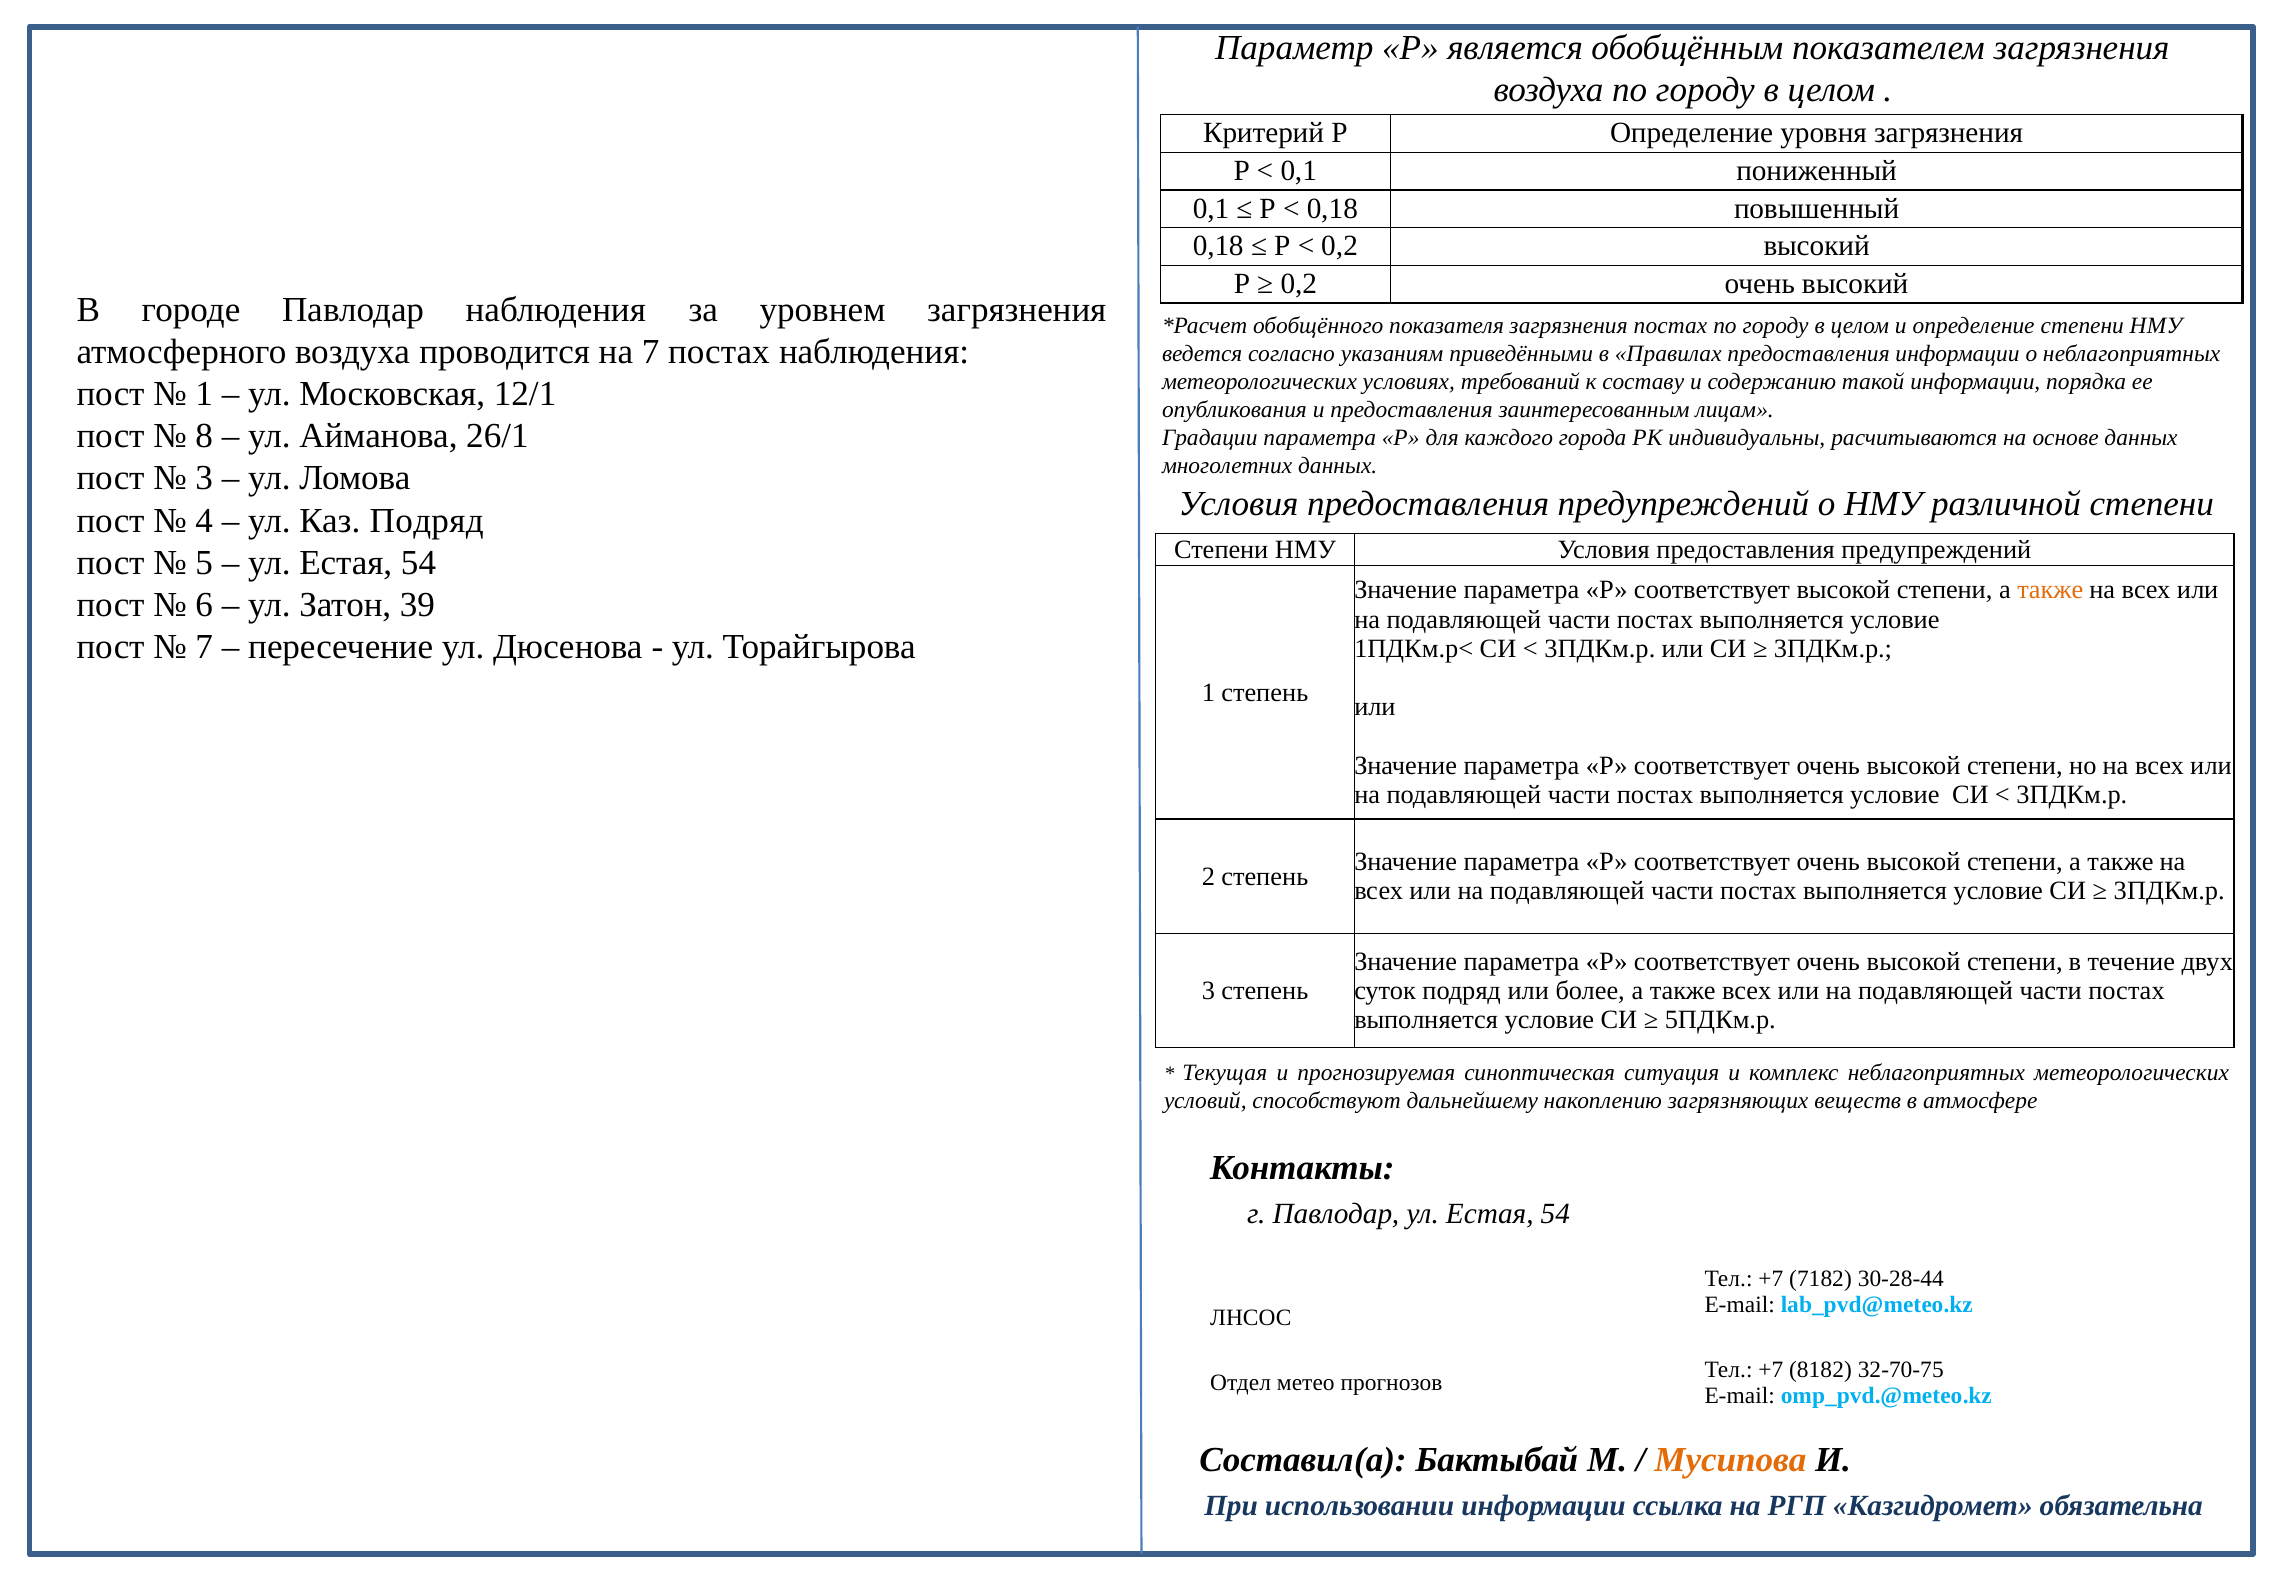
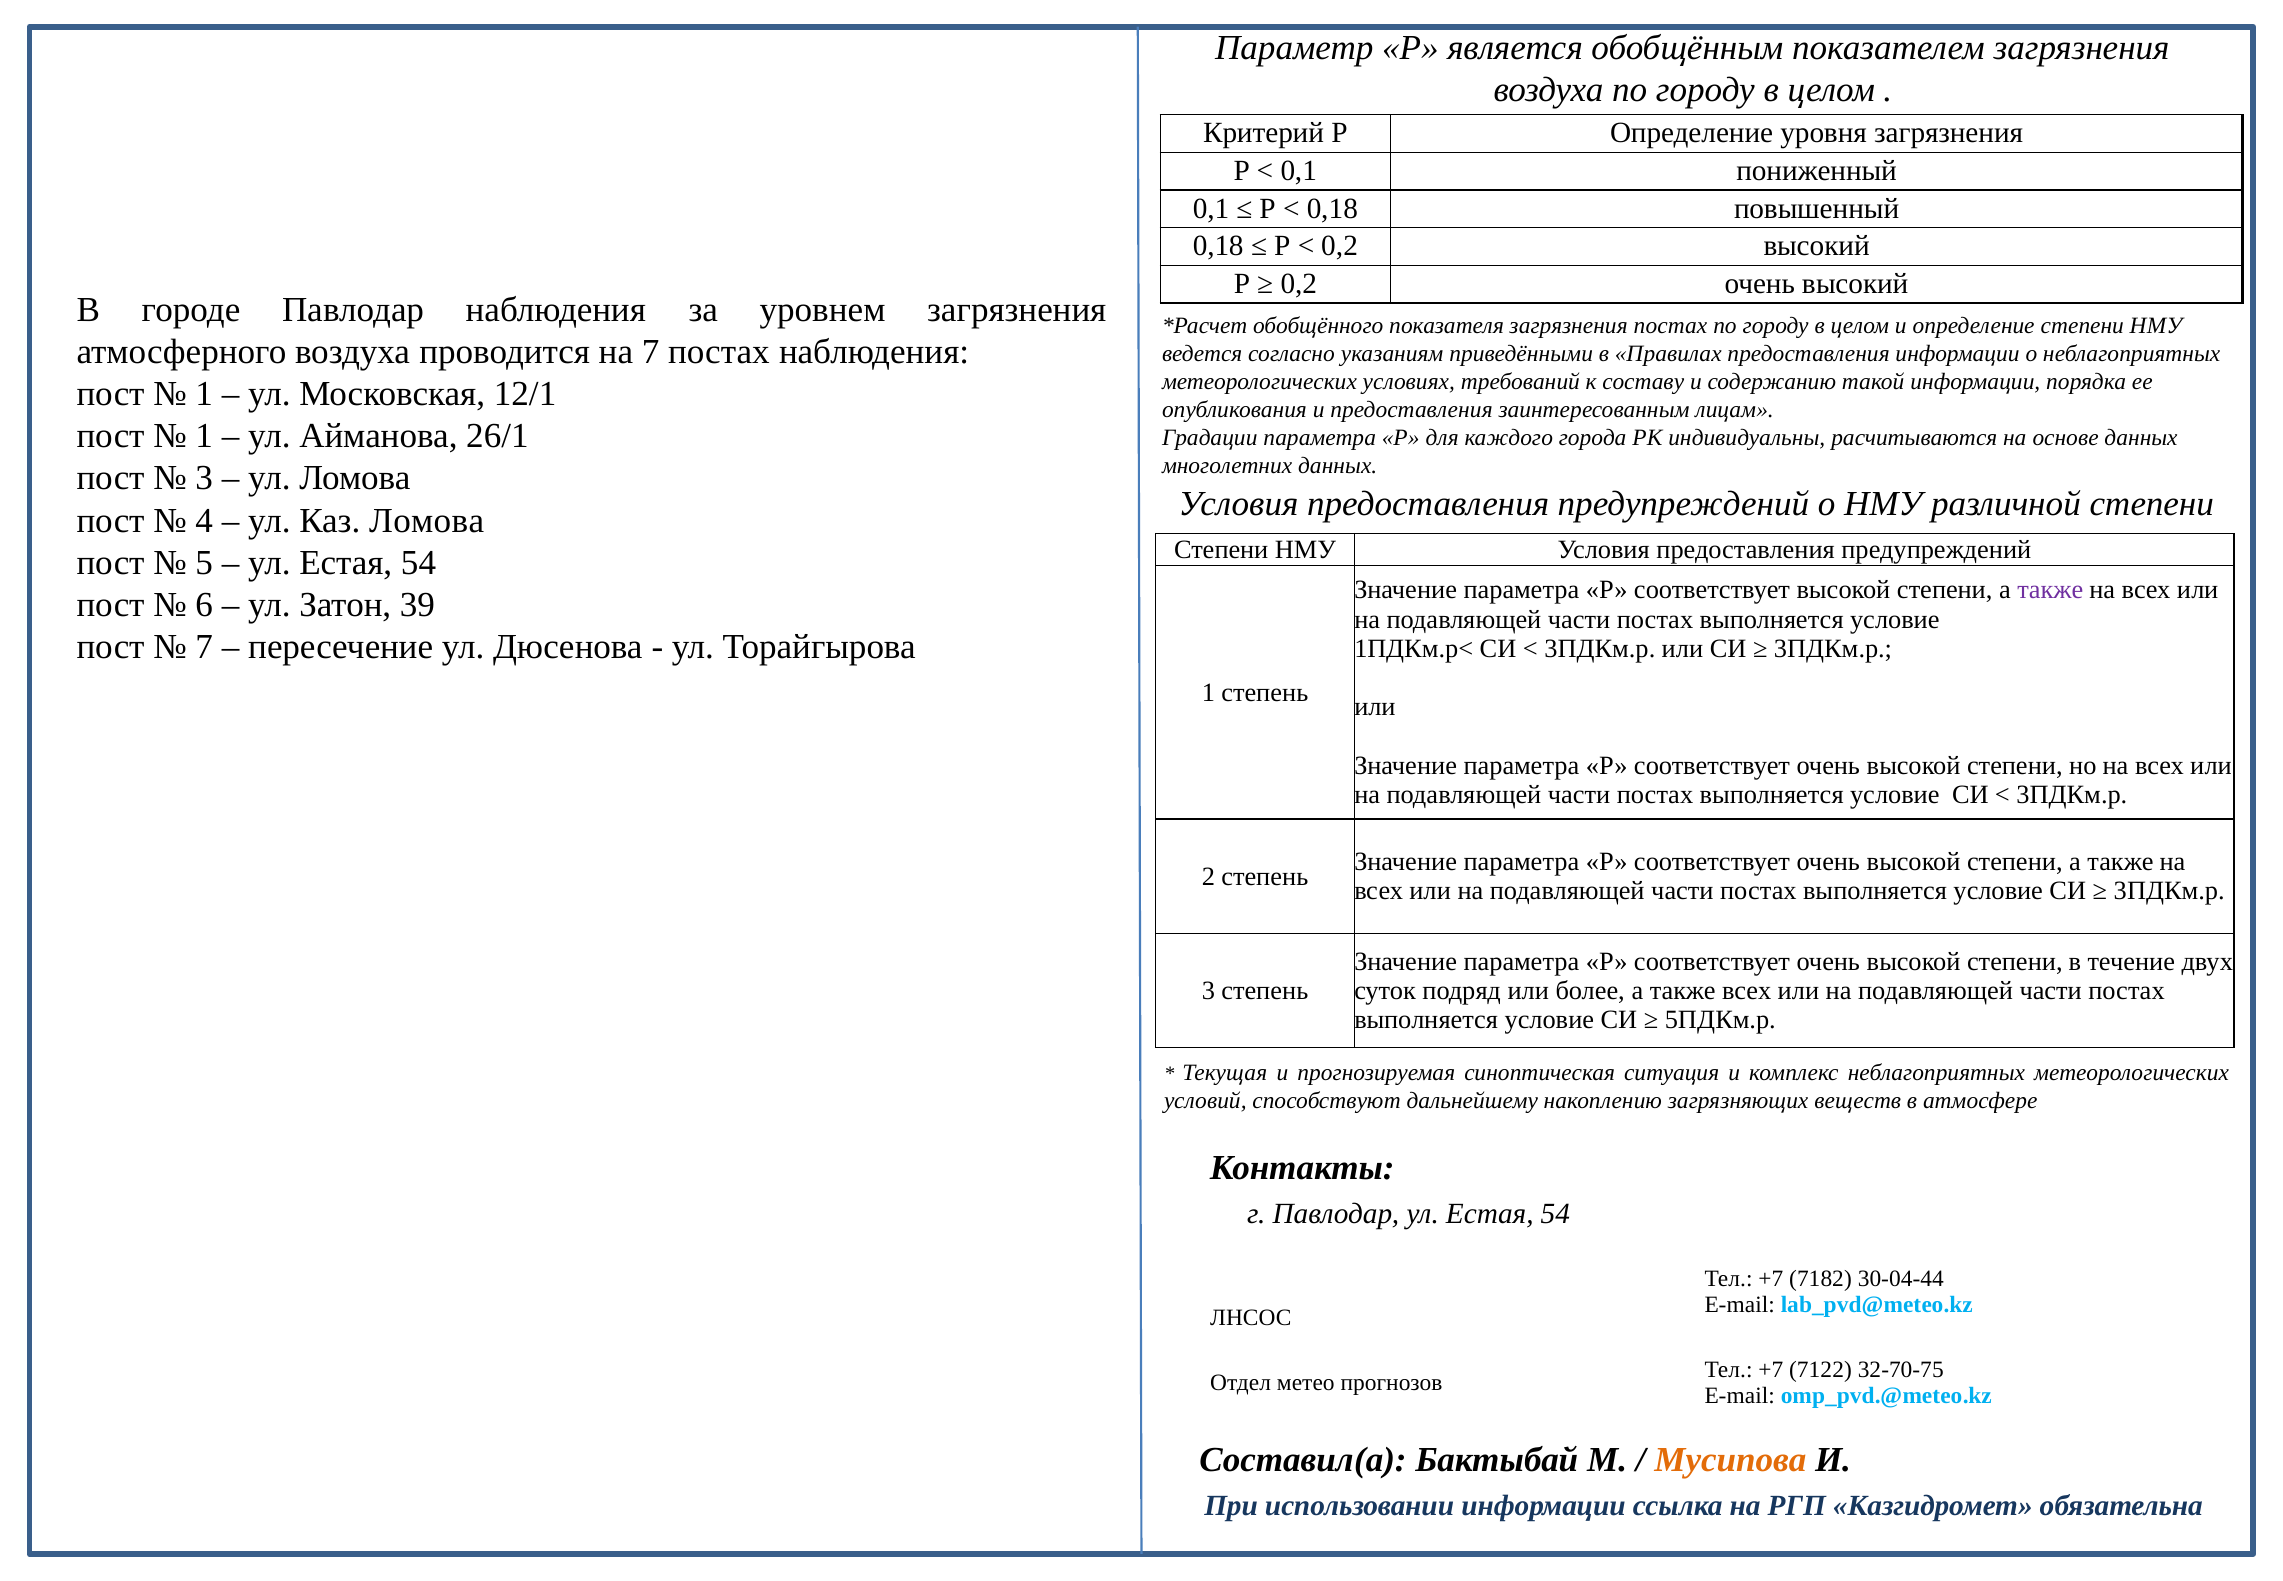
8 at (204, 436): 8 -> 1
Каз Подряд: Подряд -> Ломова
также at (2050, 590) colour: orange -> purple
30-28-44: 30-28-44 -> 30-04-44
8182: 8182 -> 7122
